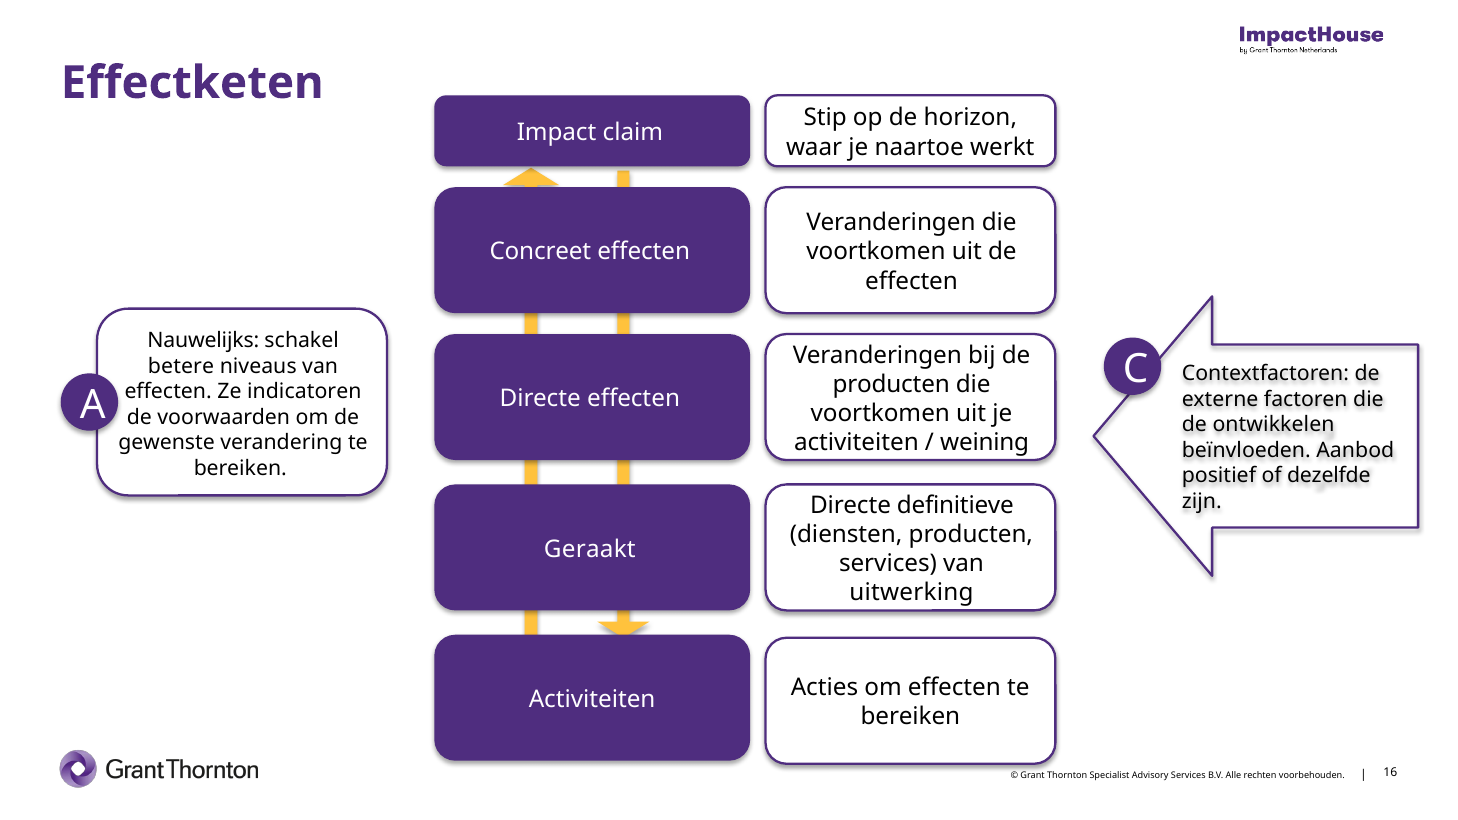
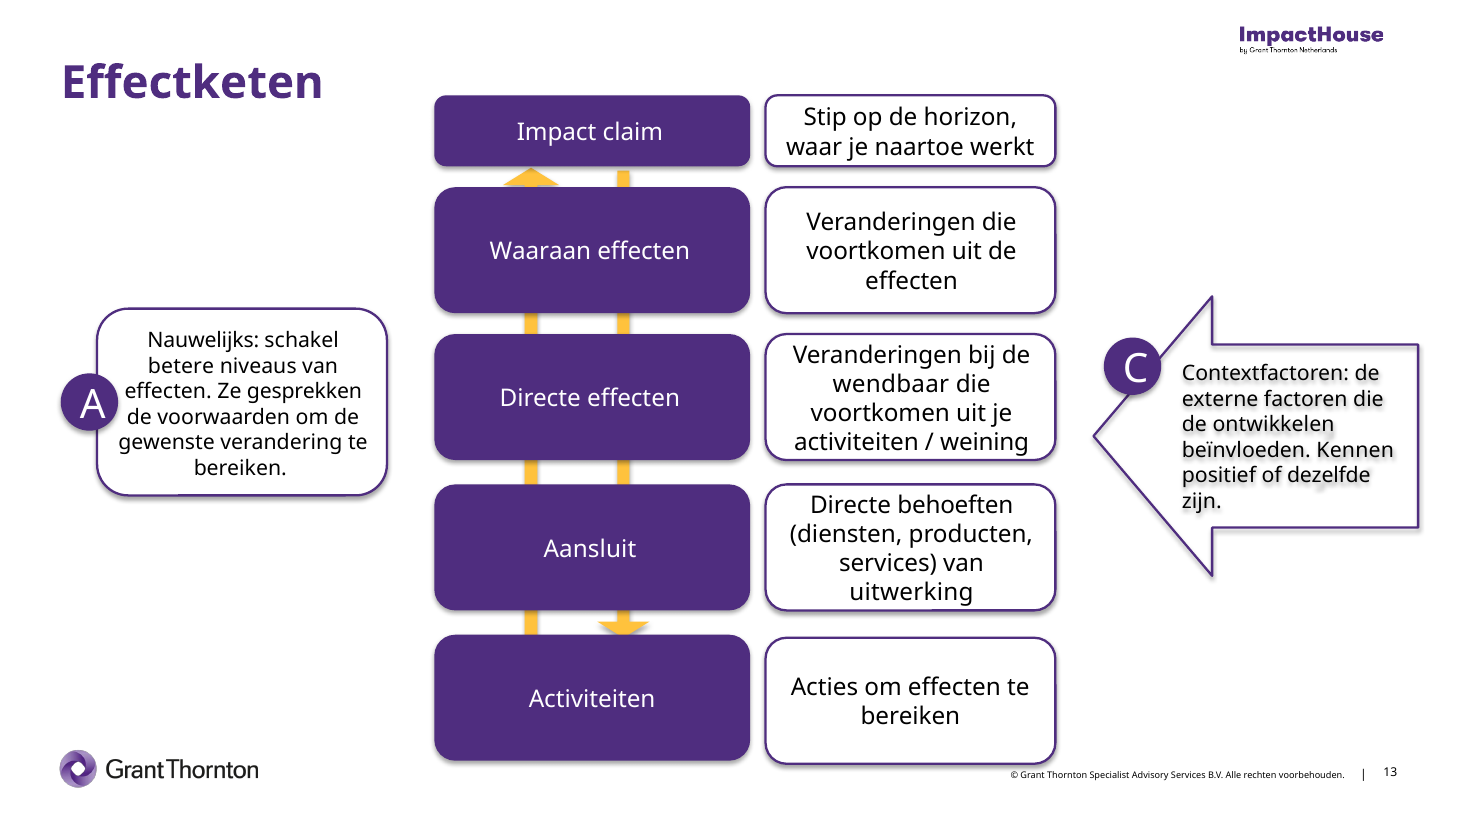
Concreet: Concreet -> Waaraan
producten at (891, 384): producten -> wendbaar
indicatoren: indicatoren -> gesprekken
Aanbod: Aanbod -> Kennen
definitieve: definitieve -> behoeften
Geraakt: Geraakt -> Aansluit
16: 16 -> 13
